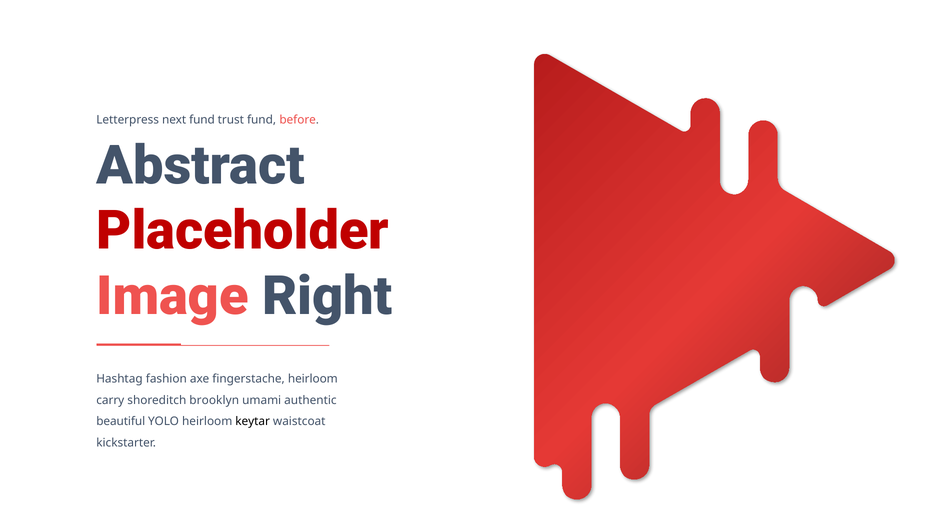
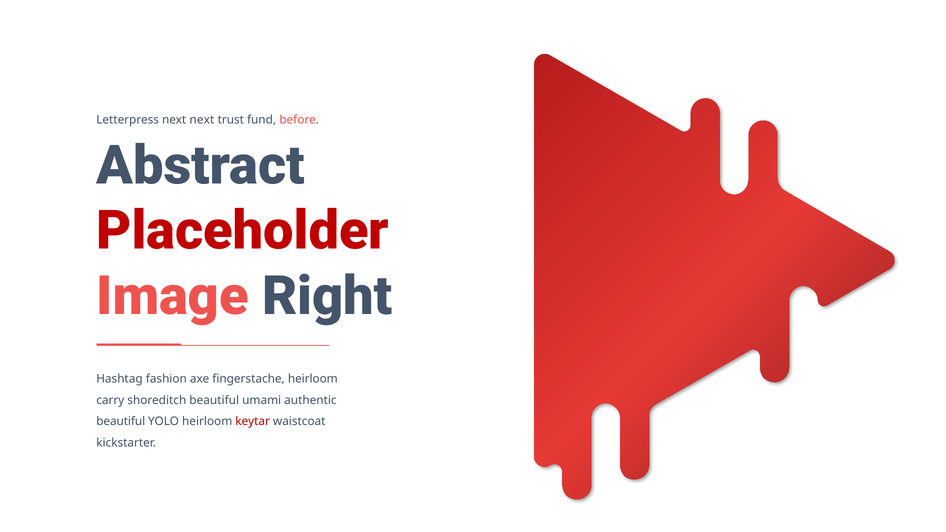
next fund: fund -> next
shoreditch brooklyn: brooklyn -> beautiful
keytar colour: black -> red
